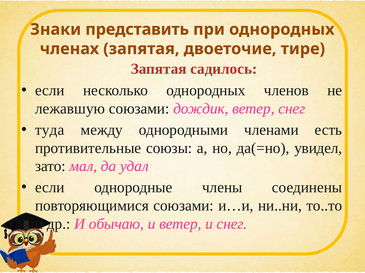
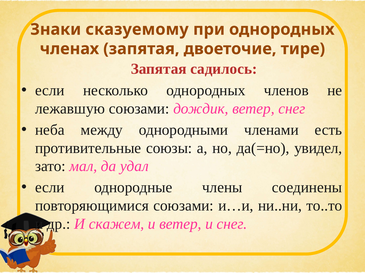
представить: представить -> сказуемому
туда: туда -> неба
обычаю: обычаю -> скажем
